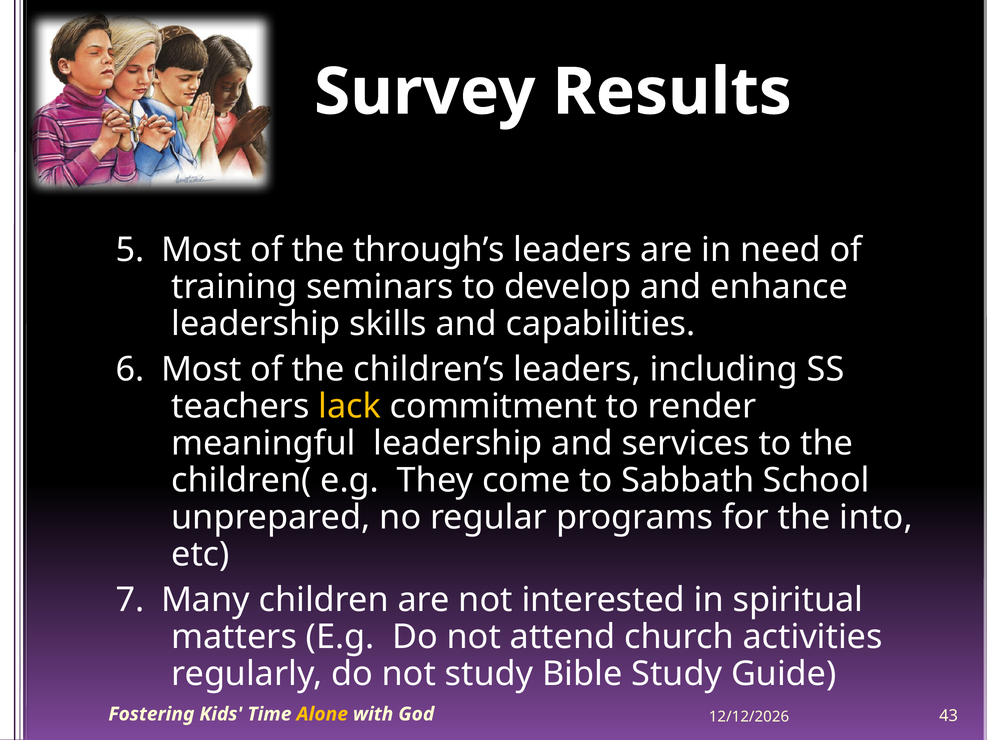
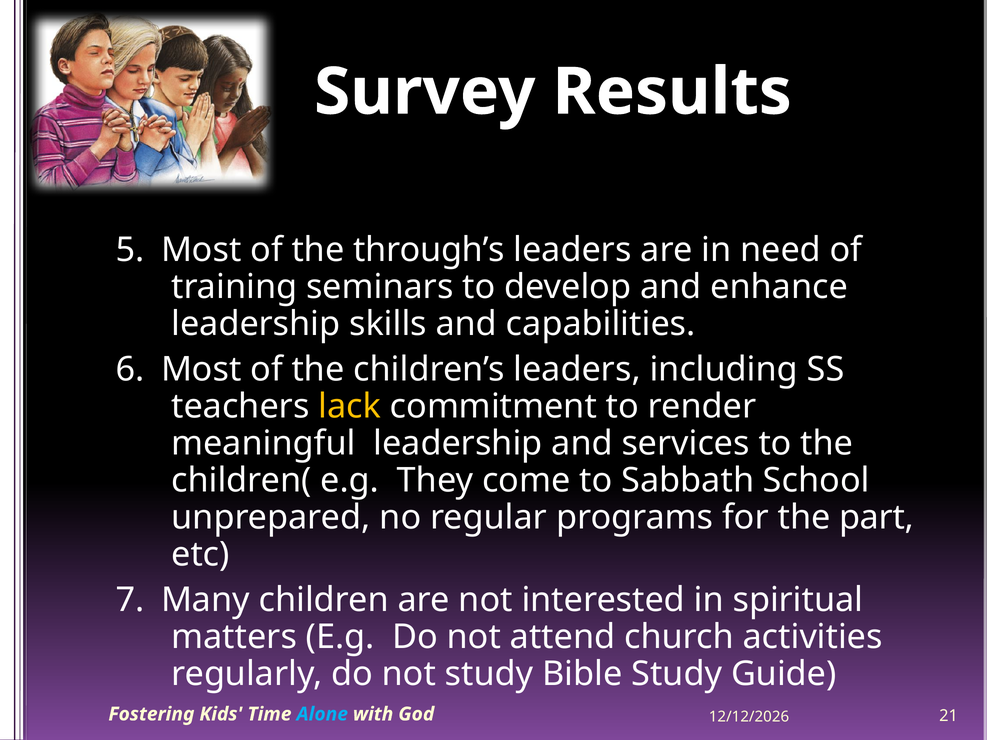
into: into -> part
Alone colour: yellow -> light blue
43: 43 -> 21
